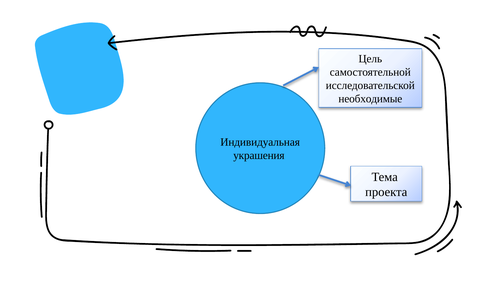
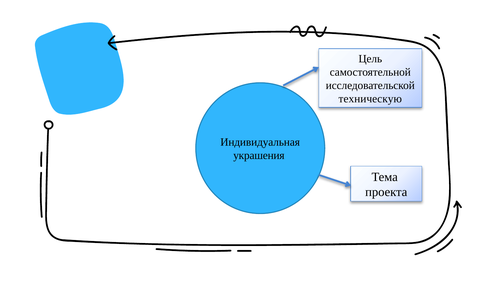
необходимые: необходимые -> техническую
